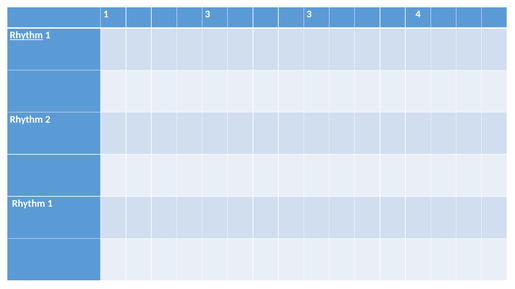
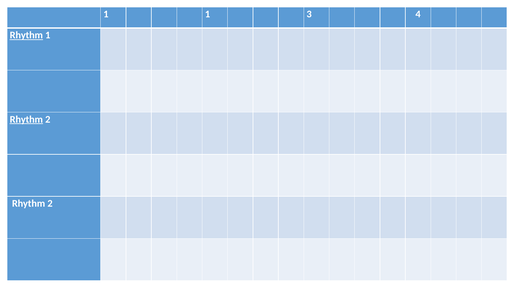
1 3: 3 -> 1
Rhythm at (26, 120) underline: none -> present
1 at (50, 204): 1 -> 2
